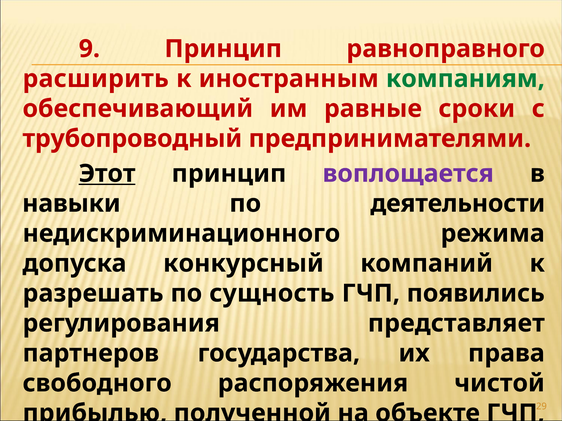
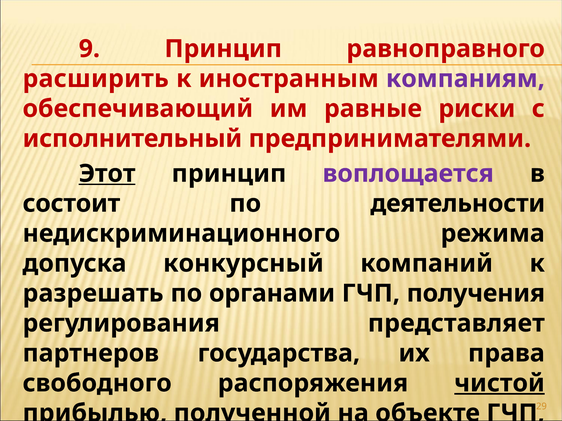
компаниям colour: green -> purple
сроки: сроки -> риски
трубопроводный: трубопроводный -> исполнительный
навыки: навыки -> состоит
сущность: сущность -> органами
появились: появились -> получения
чистой at (499, 384) underline: none -> present
